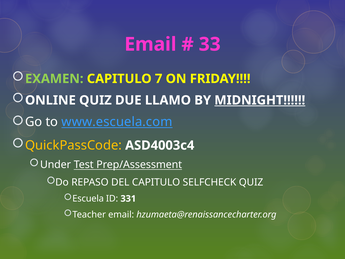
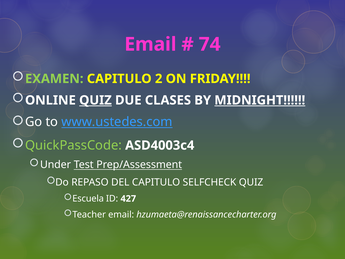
33: 33 -> 74
7: 7 -> 2
QUIZ at (95, 100) underline: none -> present
LLAMO: LLAMO -> CLASES
www.escuela.com: www.escuela.com -> www.ustedes.com
QuickPassCode colour: yellow -> light green
331: 331 -> 427
